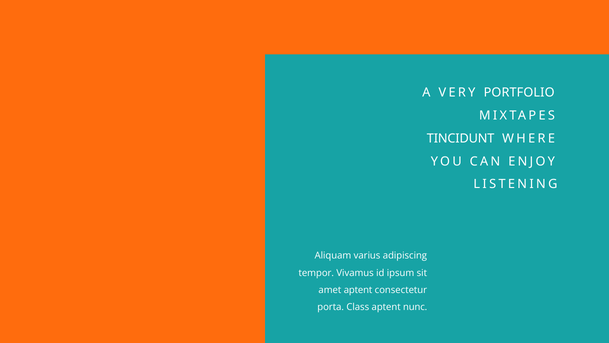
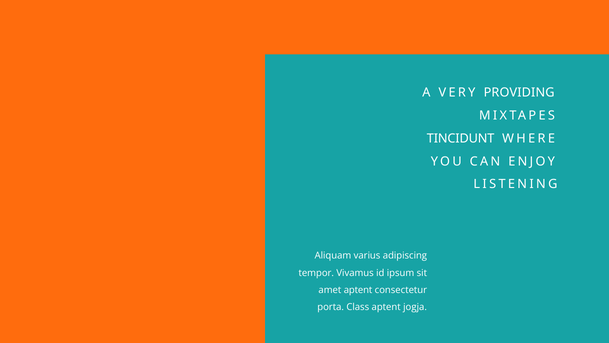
PORTFOLIO: PORTFOLIO -> PROVIDING
nunc: nunc -> jogja
